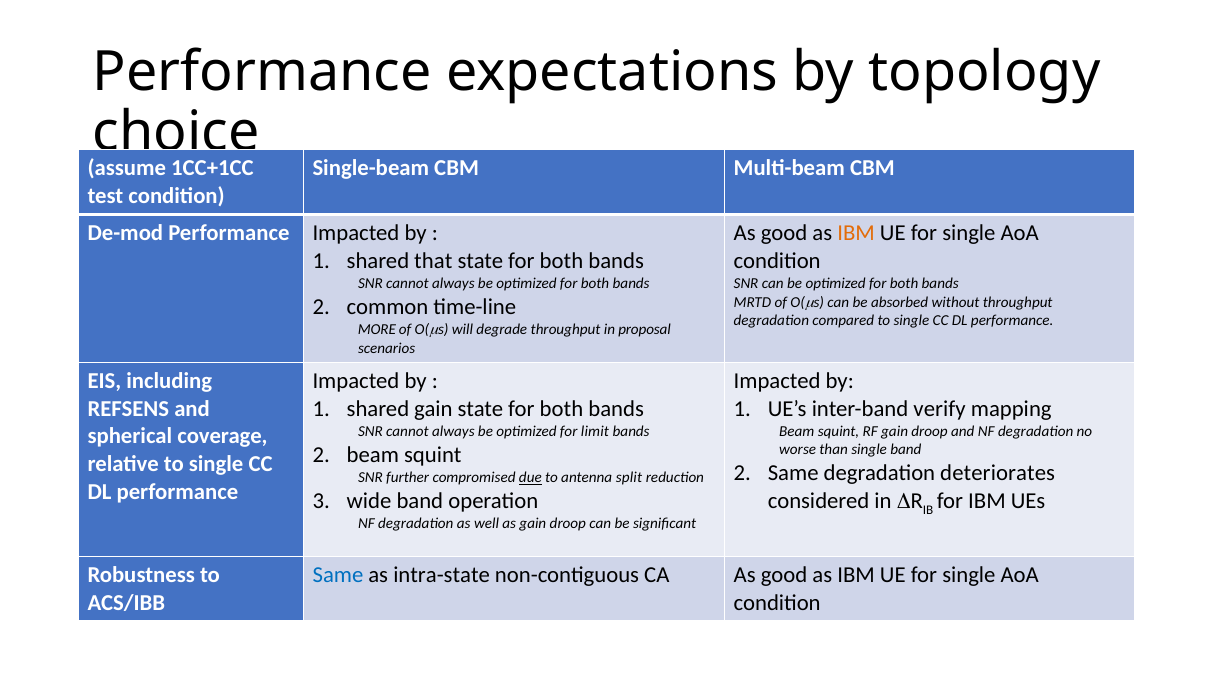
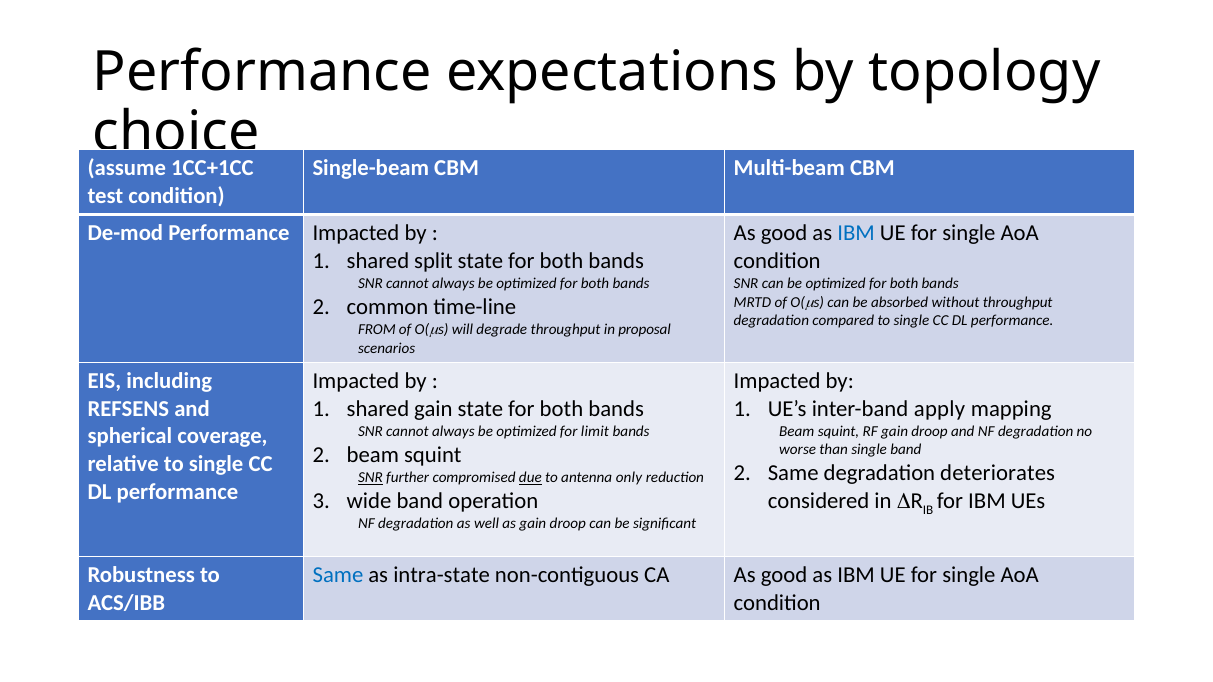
IBM at (856, 233) colour: orange -> blue
that: that -> split
MORE: MORE -> FROM
verify: verify -> apply
SNR at (370, 478) underline: none -> present
split: split -> only
